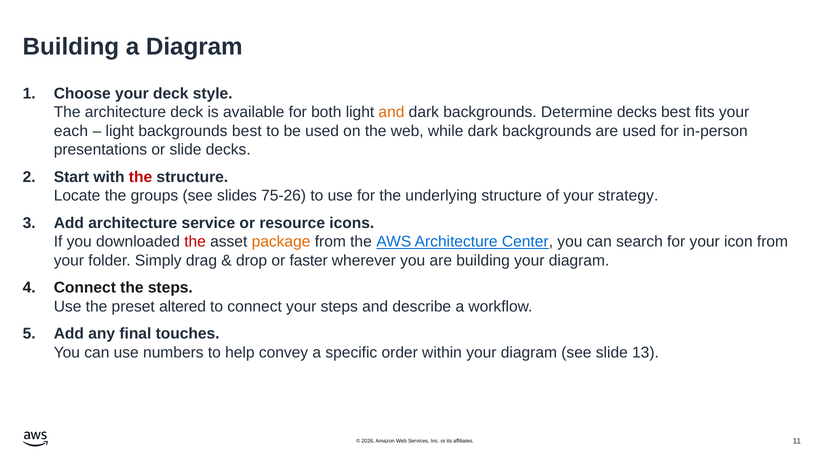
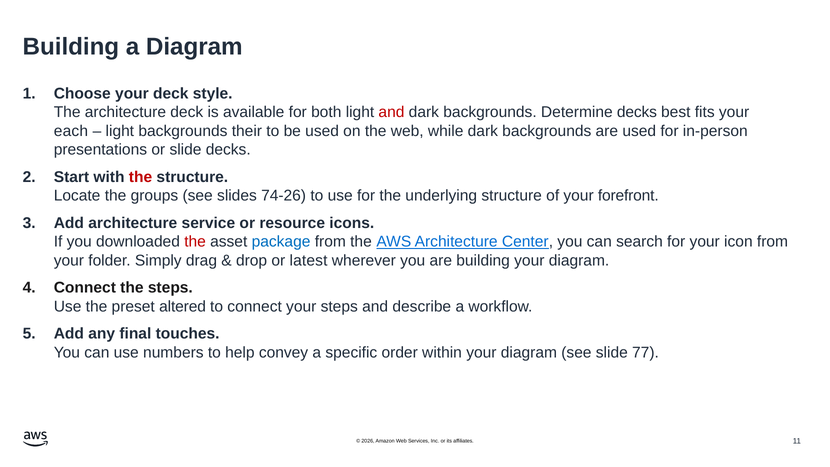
and at (391, 112) colour: orange -> red
backgrounds best: best -> their
75-26: 75-26 -> 74-26
strategy: strategy -> forefront
package colour: orange -> blue
faster: faster -> latest
13: 13 -> 77
